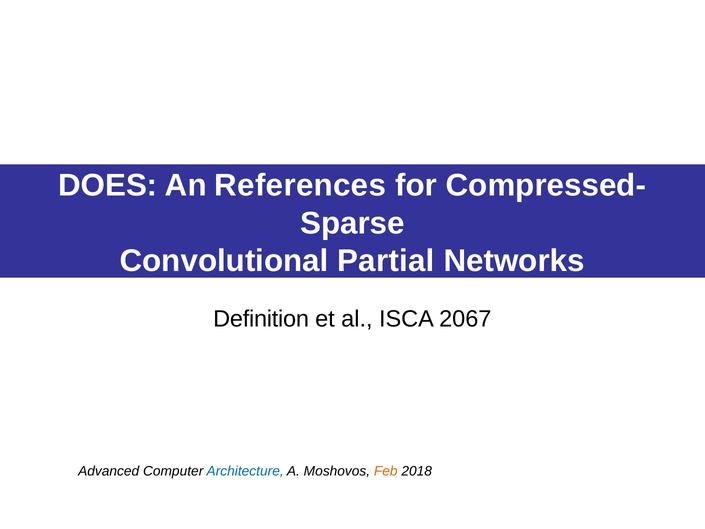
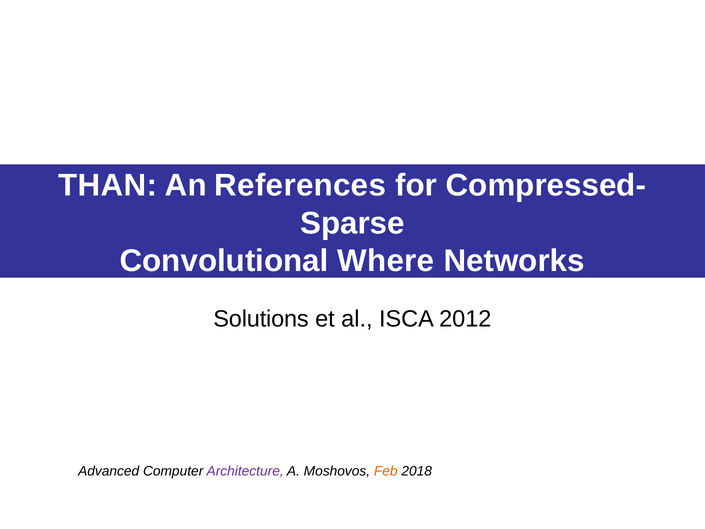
DOES: DOES -> THAN
Partial: Partial -> Where
Definition: Definition -> Solutions
2067: 2067 -> 2012
Architecture colour: blue -> purple
